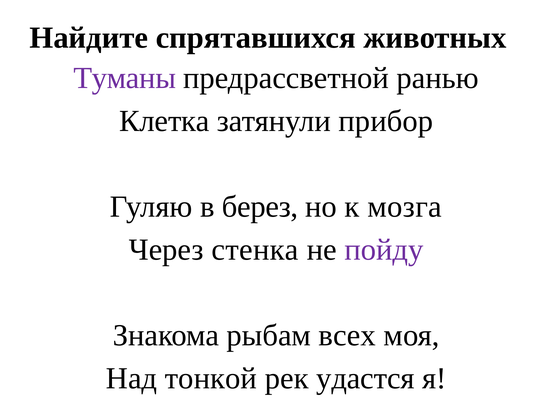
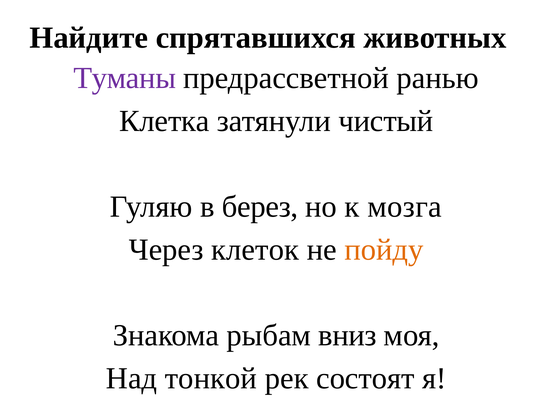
прибор: прибор -> чистый
стенка: стенка -> клеток
пойду colour: purple -> orange
всех: всех -> вниз
удастся: удастся -> состоят
